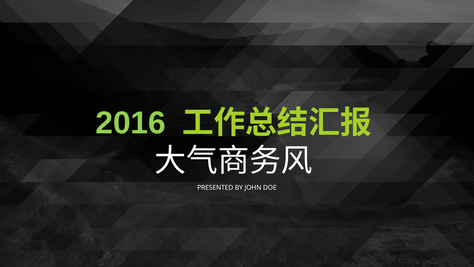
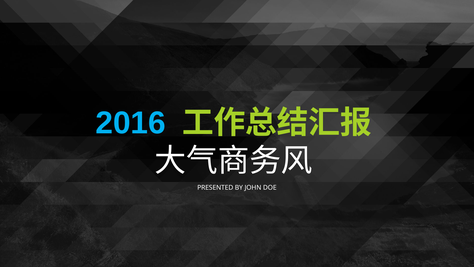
2016 colour: light green -> light blue
